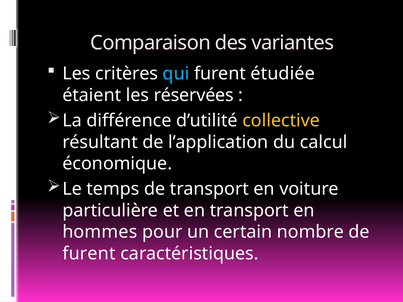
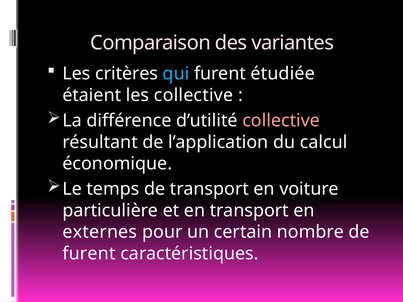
les réservées: réservées -> collective
collective at (281, 121) colour: yellow -> pink
hommes: hommes -> externes
